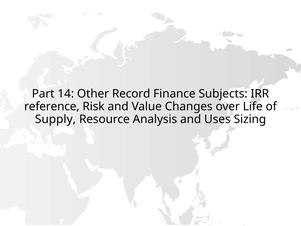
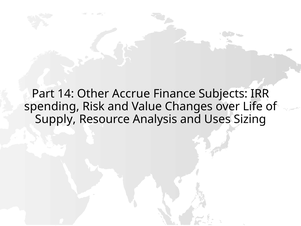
Record: Record -> Accrue
reference: reference -> spending
